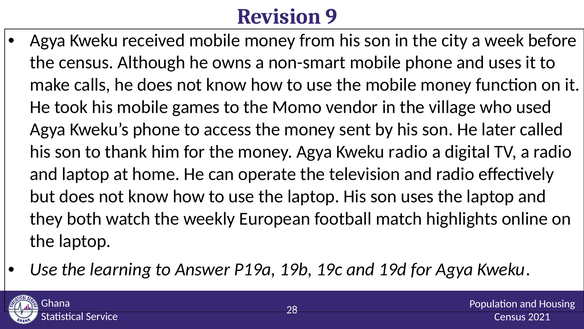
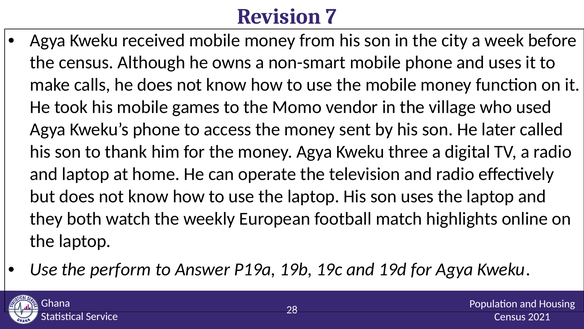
9: 9 -> 7
Kweku radio: radio -> three
learning: learning -> perform
